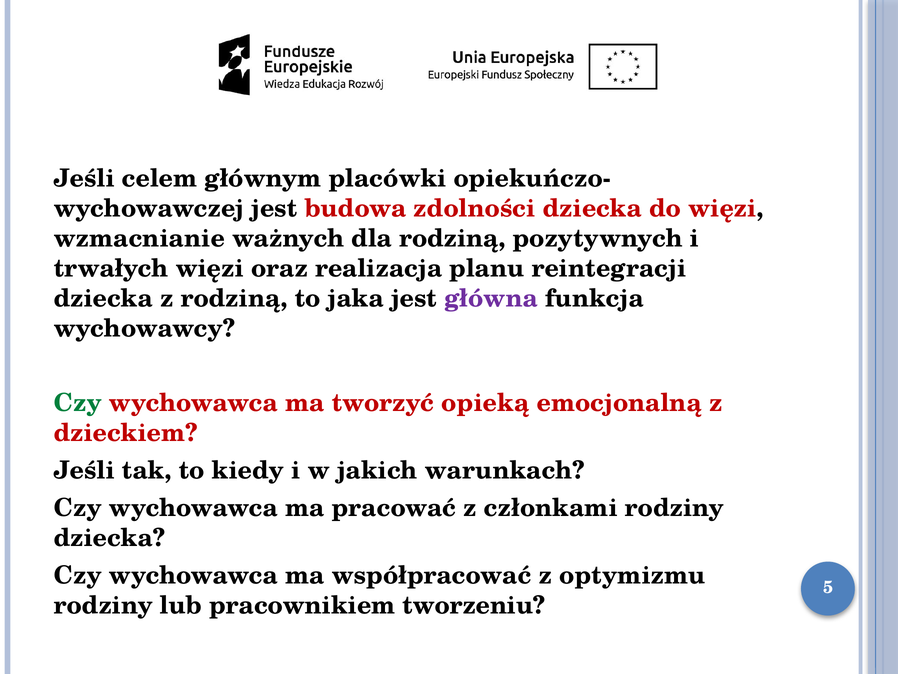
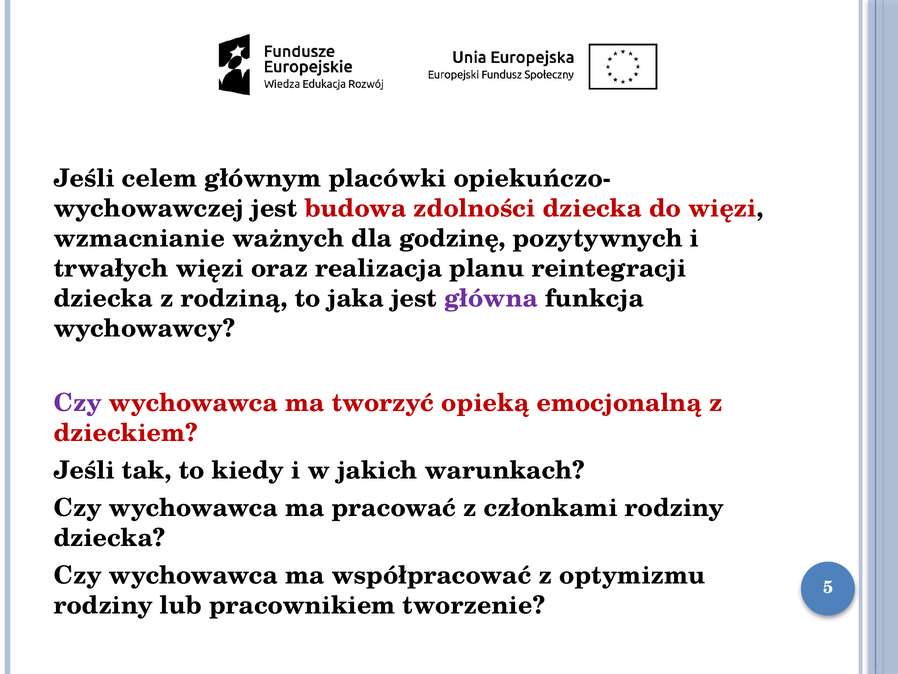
dla rodziną: rodziną -> godzinę
Czy at (78, 403) colour: green -> purple
tworzeniu: tworzeniu -> tworzenie
